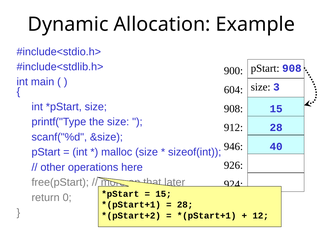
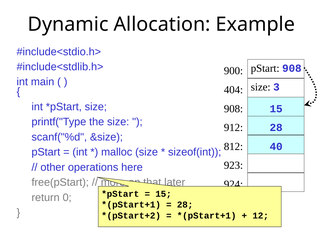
604: 604 -> 404
946: 946 -> 812
926: 926 -> 923
